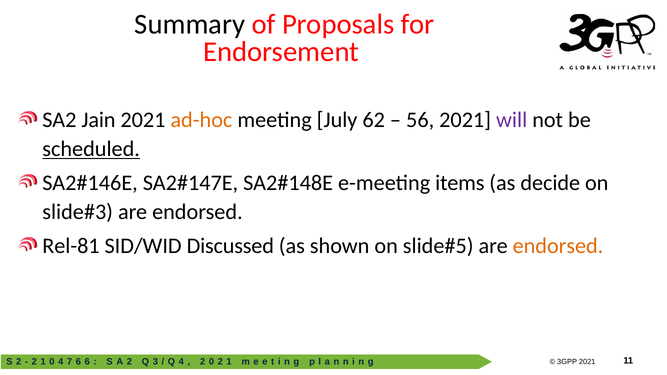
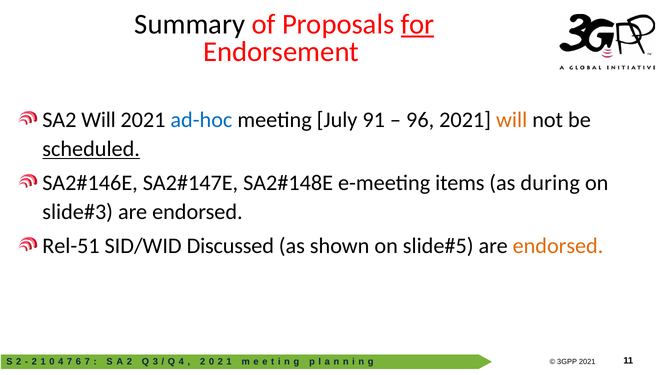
for underline: none -> present
SA2 Jain: Jain -> Will
ad-hoc colour: orange -> blue
62: 62 -> 91
56: 56 -> 96
will at (512, 120) colour: purple -> orange
decide: decide -> during
Rel-81: Rel-81 -> Rel-51
6 at (87, 362): 6 -> 7
